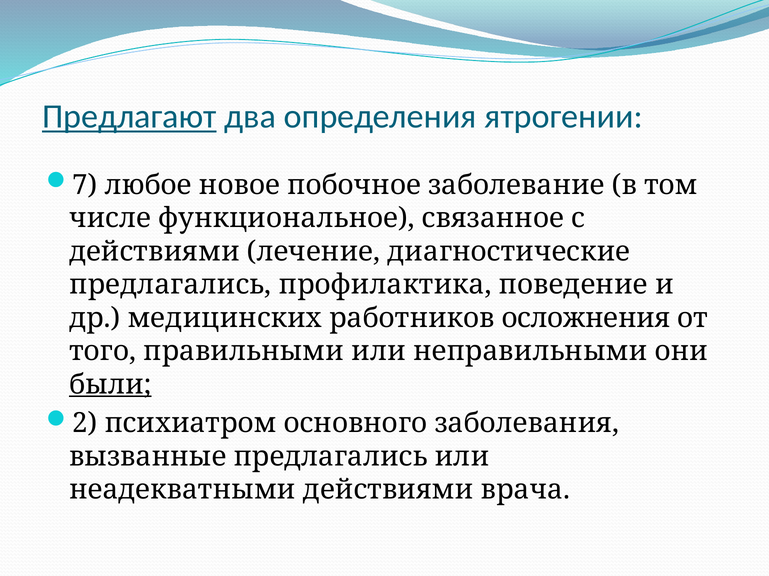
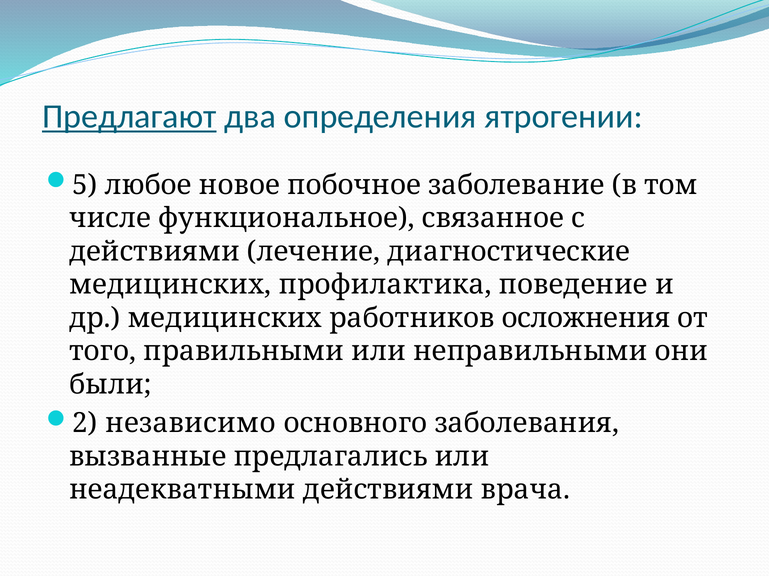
7: 7 -> 5
предлагались at (170, 285): предлагались -> медицинских
были underline: present -> none
психиатром: психиатром -> независимо
